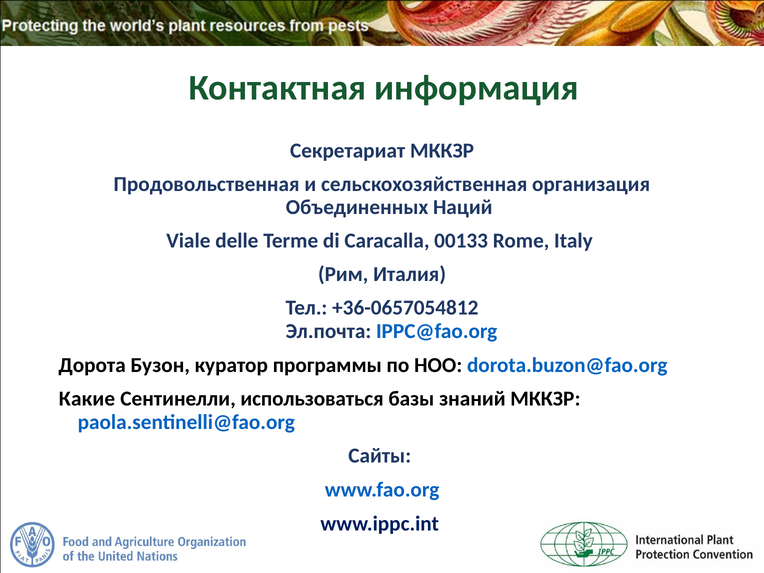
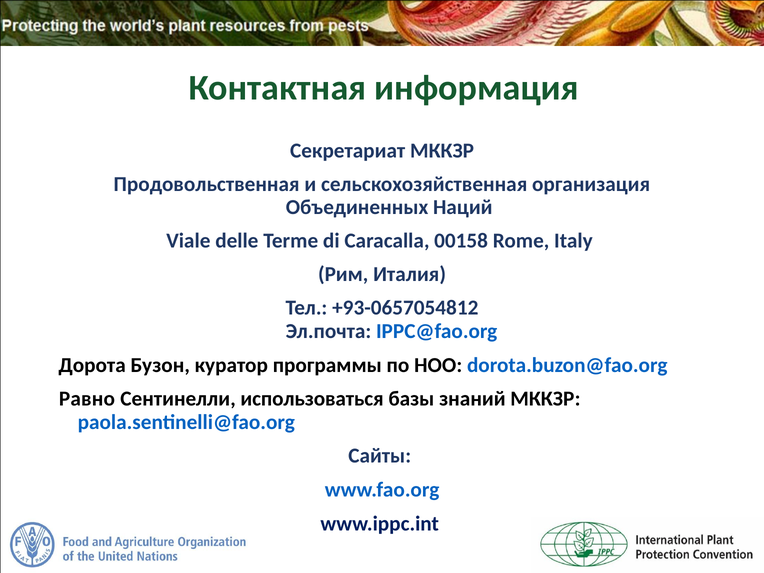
00133: 00133 -> 00158
+36-0657054812: +36-0657054812 -> +93-0657054812
Какие: Какие -> Равно
